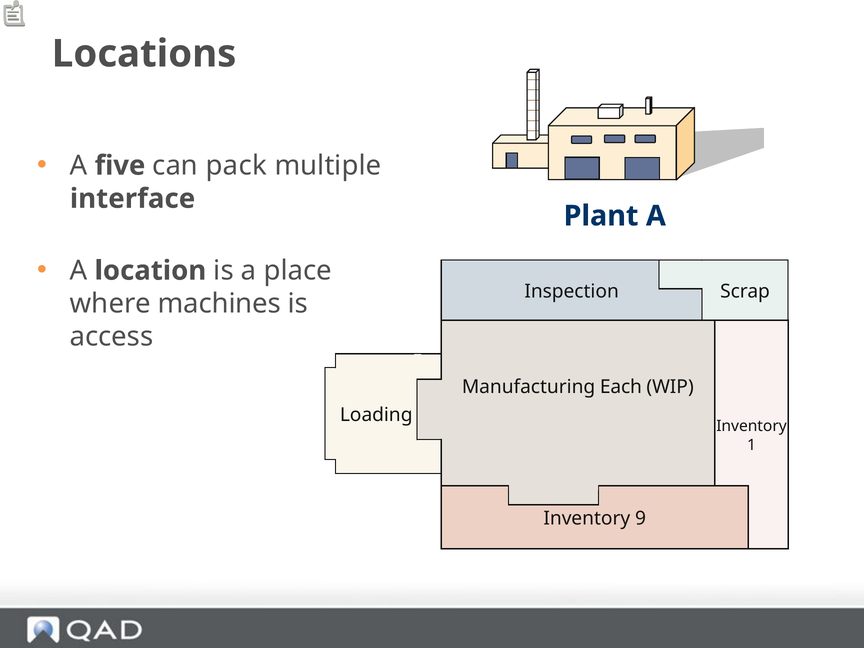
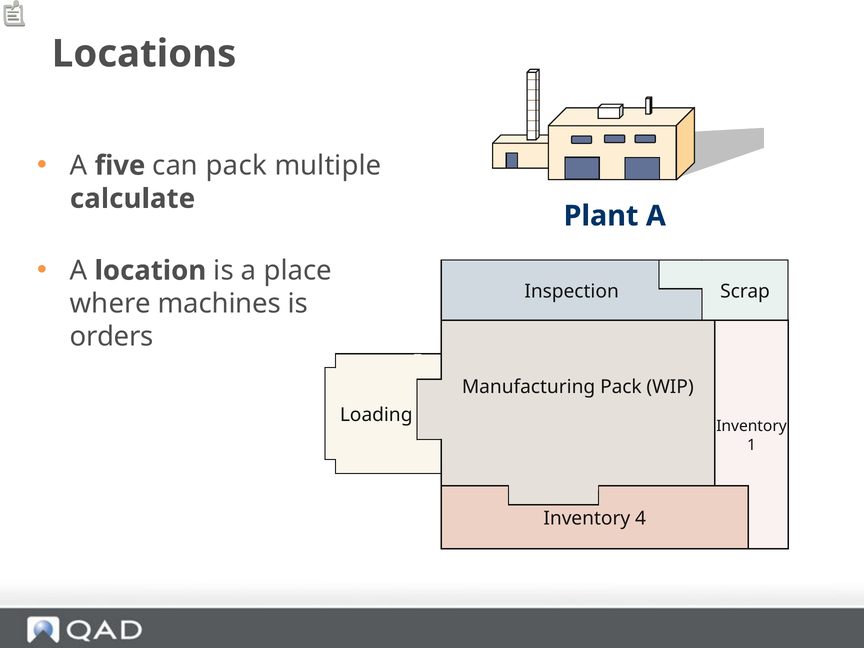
interface: interface -> calculate
access: access -> orders
Manufacturing Each: Each -> Pack
9: 9 -> 4
